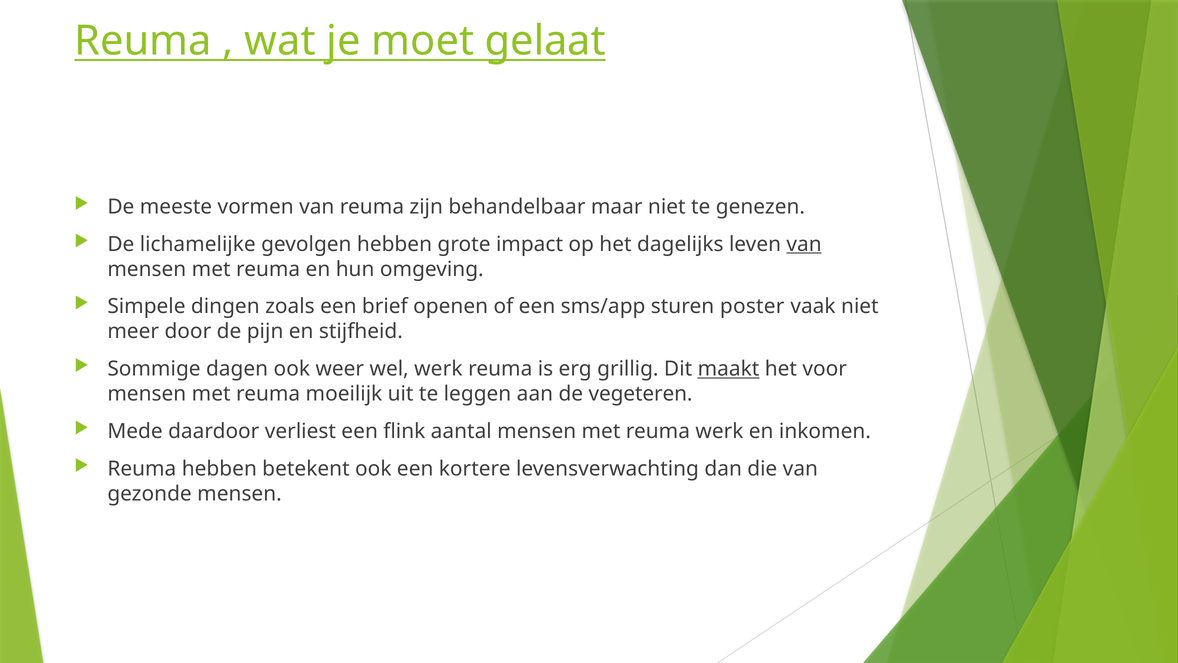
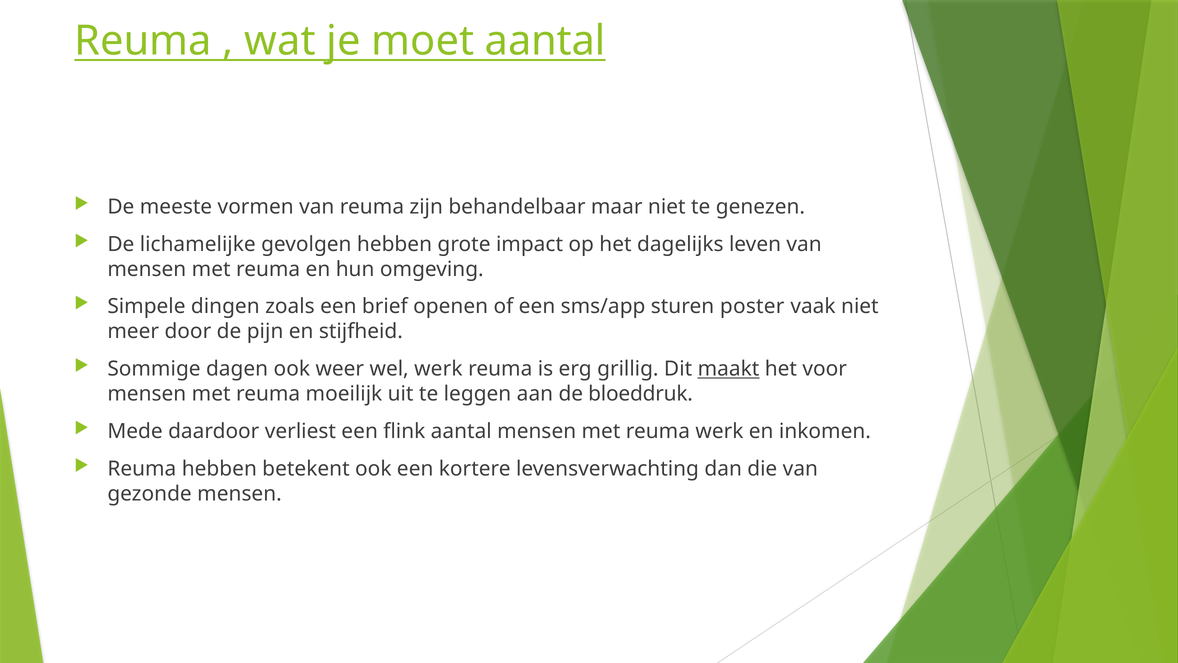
moet gelaat: gelaat -> aantal
van at (804, 244) underline: present -> none
vegeteren: vegeteren -> bloeddruk
